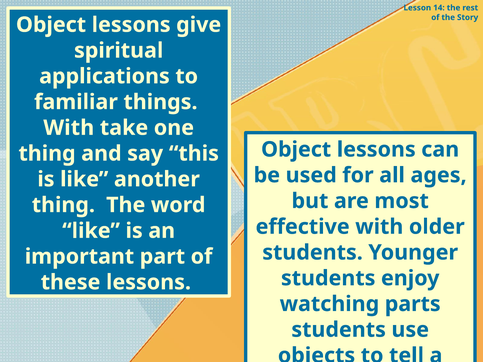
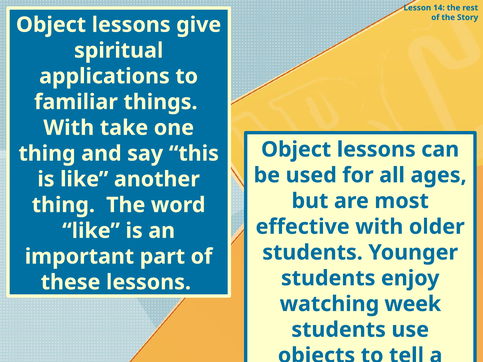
parts: parts -> week
